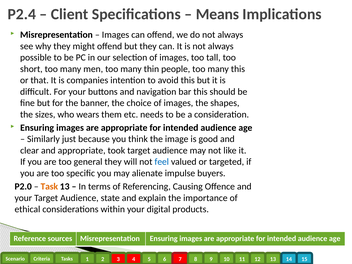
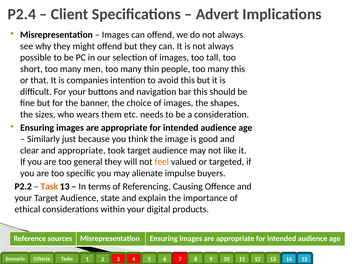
Means: Means -> Advert
feel colour: blue -> orange
P2.0: P2.0 -> P2.2
